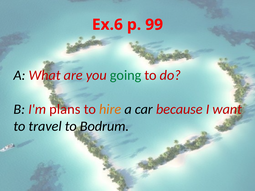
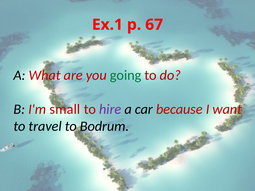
Ex.6: Ex.6 -> Ex.1
99: 99 -> 67
plans: plans -> small
hire colour: orange -> purple
